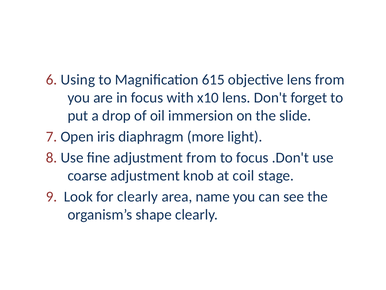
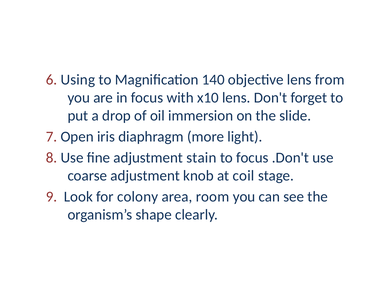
615: 615 -> 140
adjustment from: from -> stain
for clearly: clearly -> colony
name: name -> room
